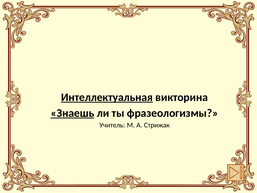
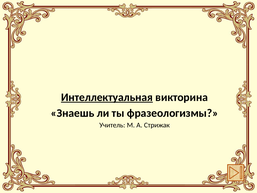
Знаешь underline: present -> none
